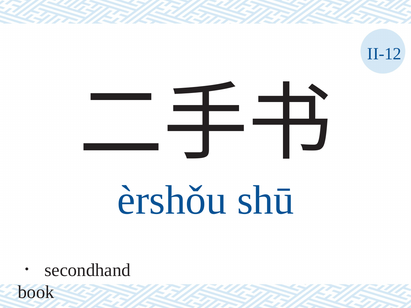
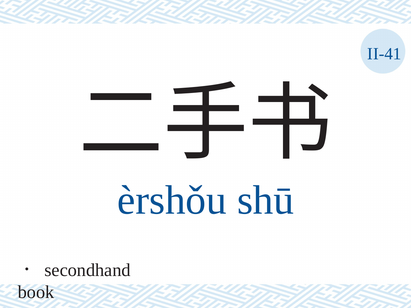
II-12: II-12 -> II-41
